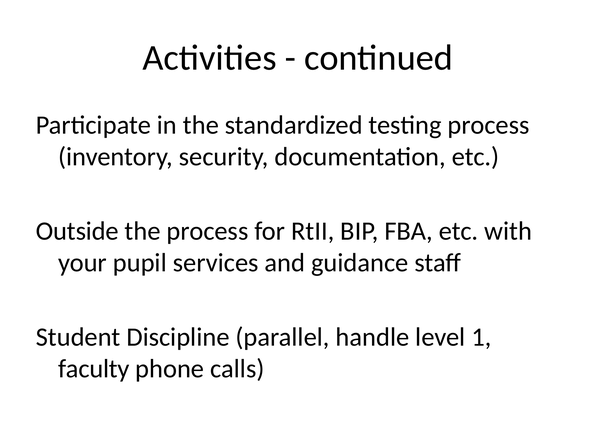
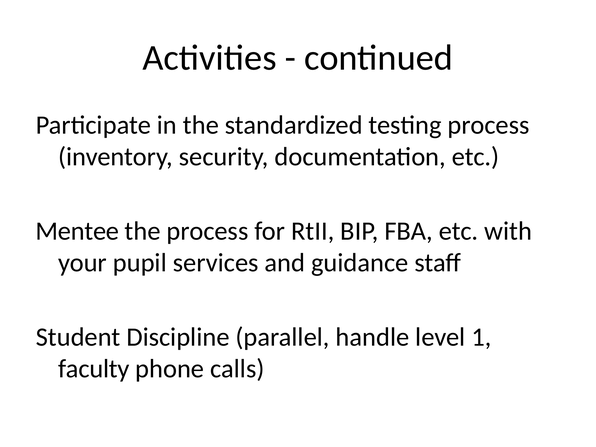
Outside: Outside -> Mentee
